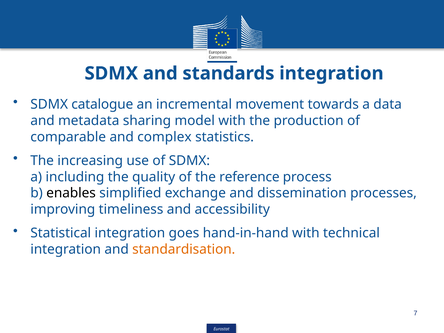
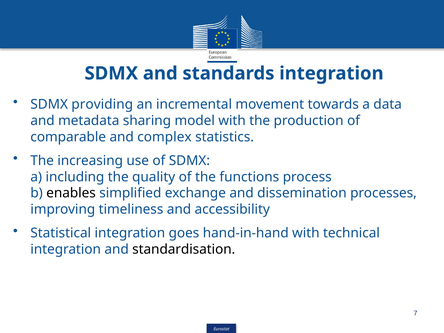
catalogue: catalogue -> providing
reference: reference -> functions
standardisation colour: orange -> black
